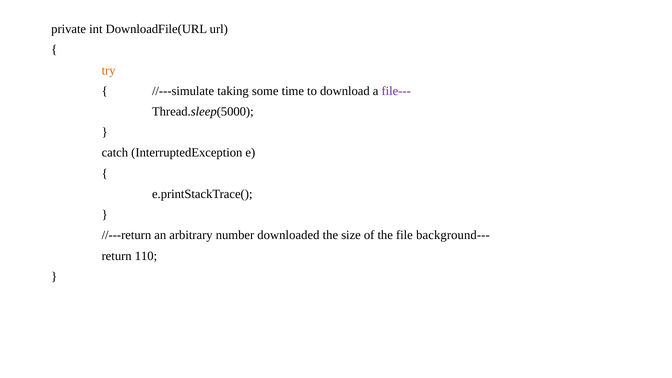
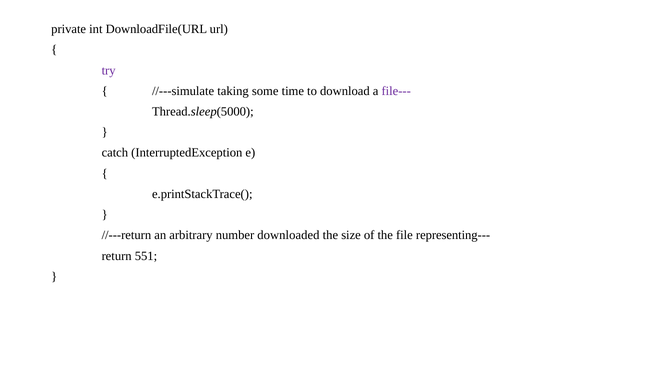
try colour: orange -> purple
background---: background--- -> representing---
110: 110 -> 551
